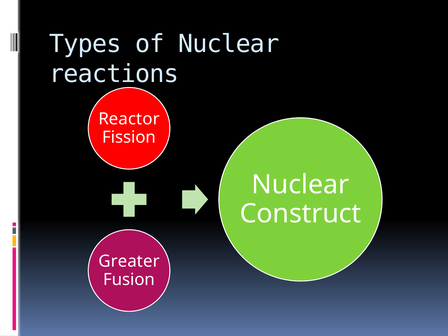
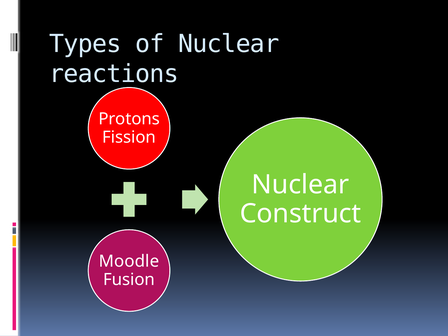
Reactor: Reactor -> Protons
Greater: Greater -> Moodle
